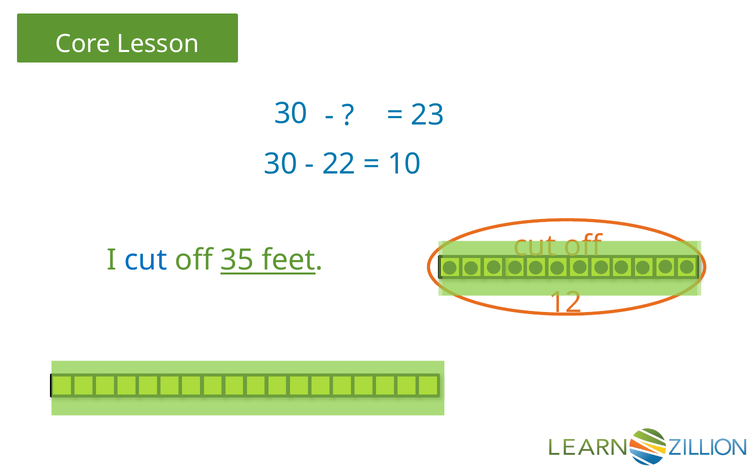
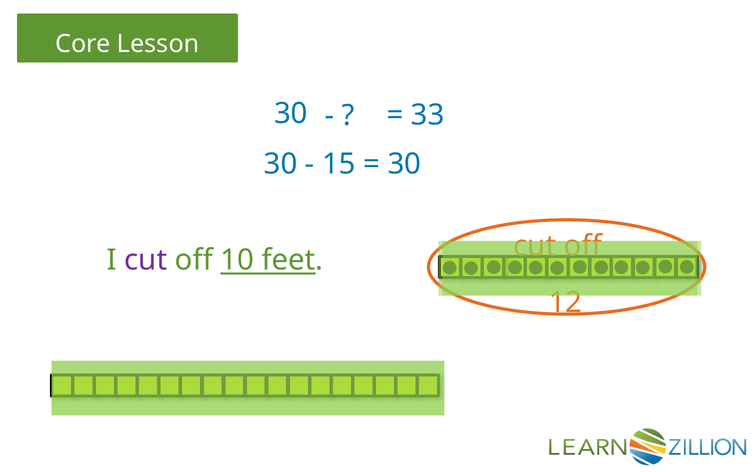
23: 23 -> 33
22: 22 -> 15
10 at (404, 164): 10 -> 30
cut at (146, 260) colour: blue -> purple
35: 35 -> 10
